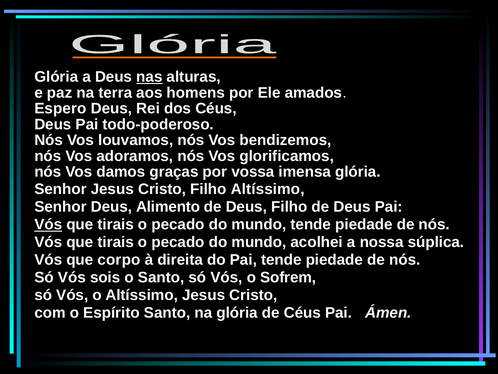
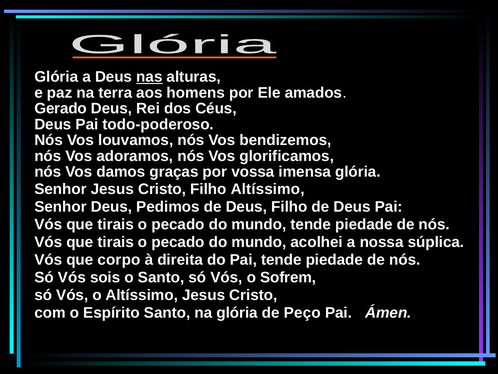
Espero: Espero -> Gerado
Alimento: Alimento -> Pedimos
Vós at (48, 224) underline: present -> none
de Céus: Céus -> Peço
